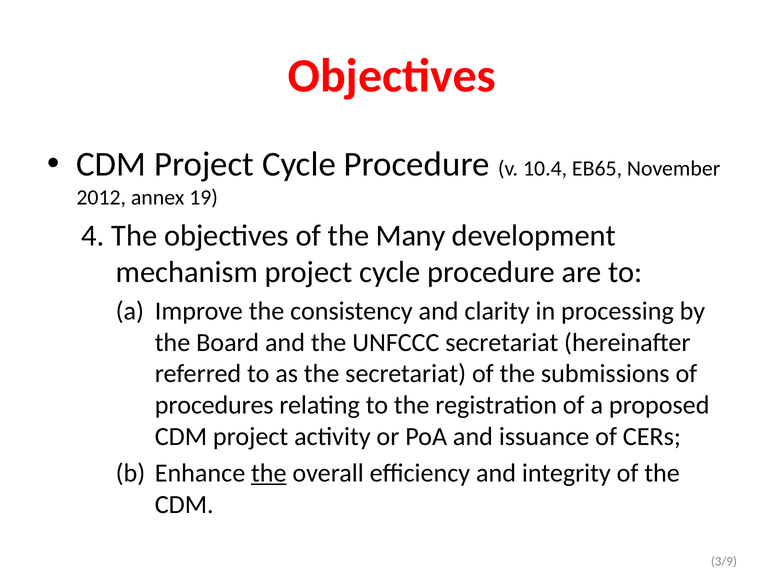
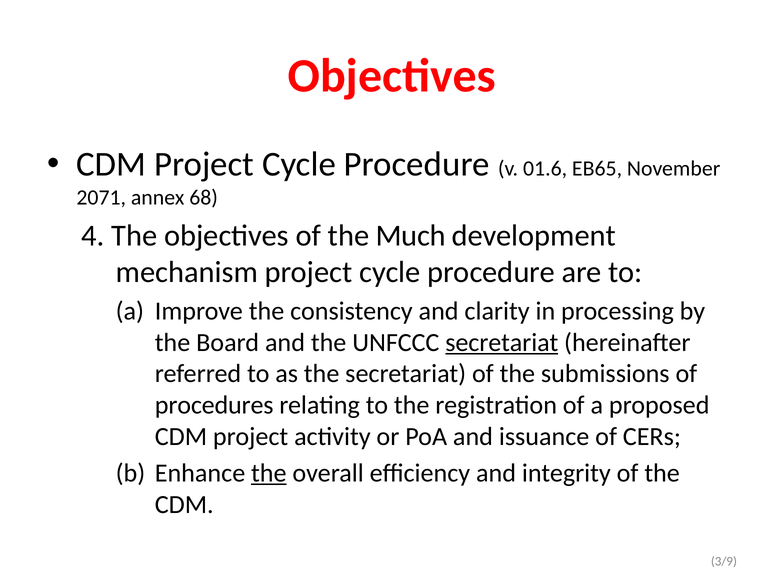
10.4: 10.4 -> 01.6
2012: 2012 -> 2071
19: 19 -> 68
Many: Many -> Much
secretariat at (502, 342) underline: none -> present
